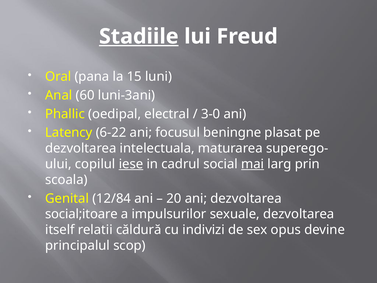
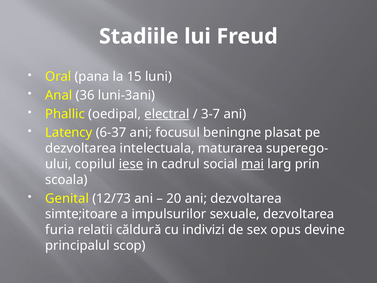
Stadiile underline: present -> none
60: 60 -> 36
electral underline: none -> present
3-0: 3-0 -> 3-7
6-22: 6-22 -> 6-37
12/84: 12/84 -> 12/73
social;itoare: social;itoare -> simte;itoare
itself: itself -> furia
